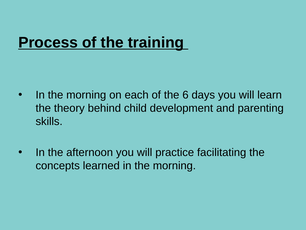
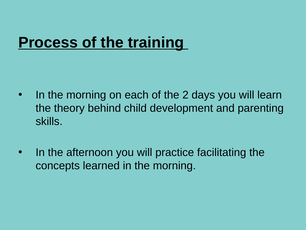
6: 6 -> 2
